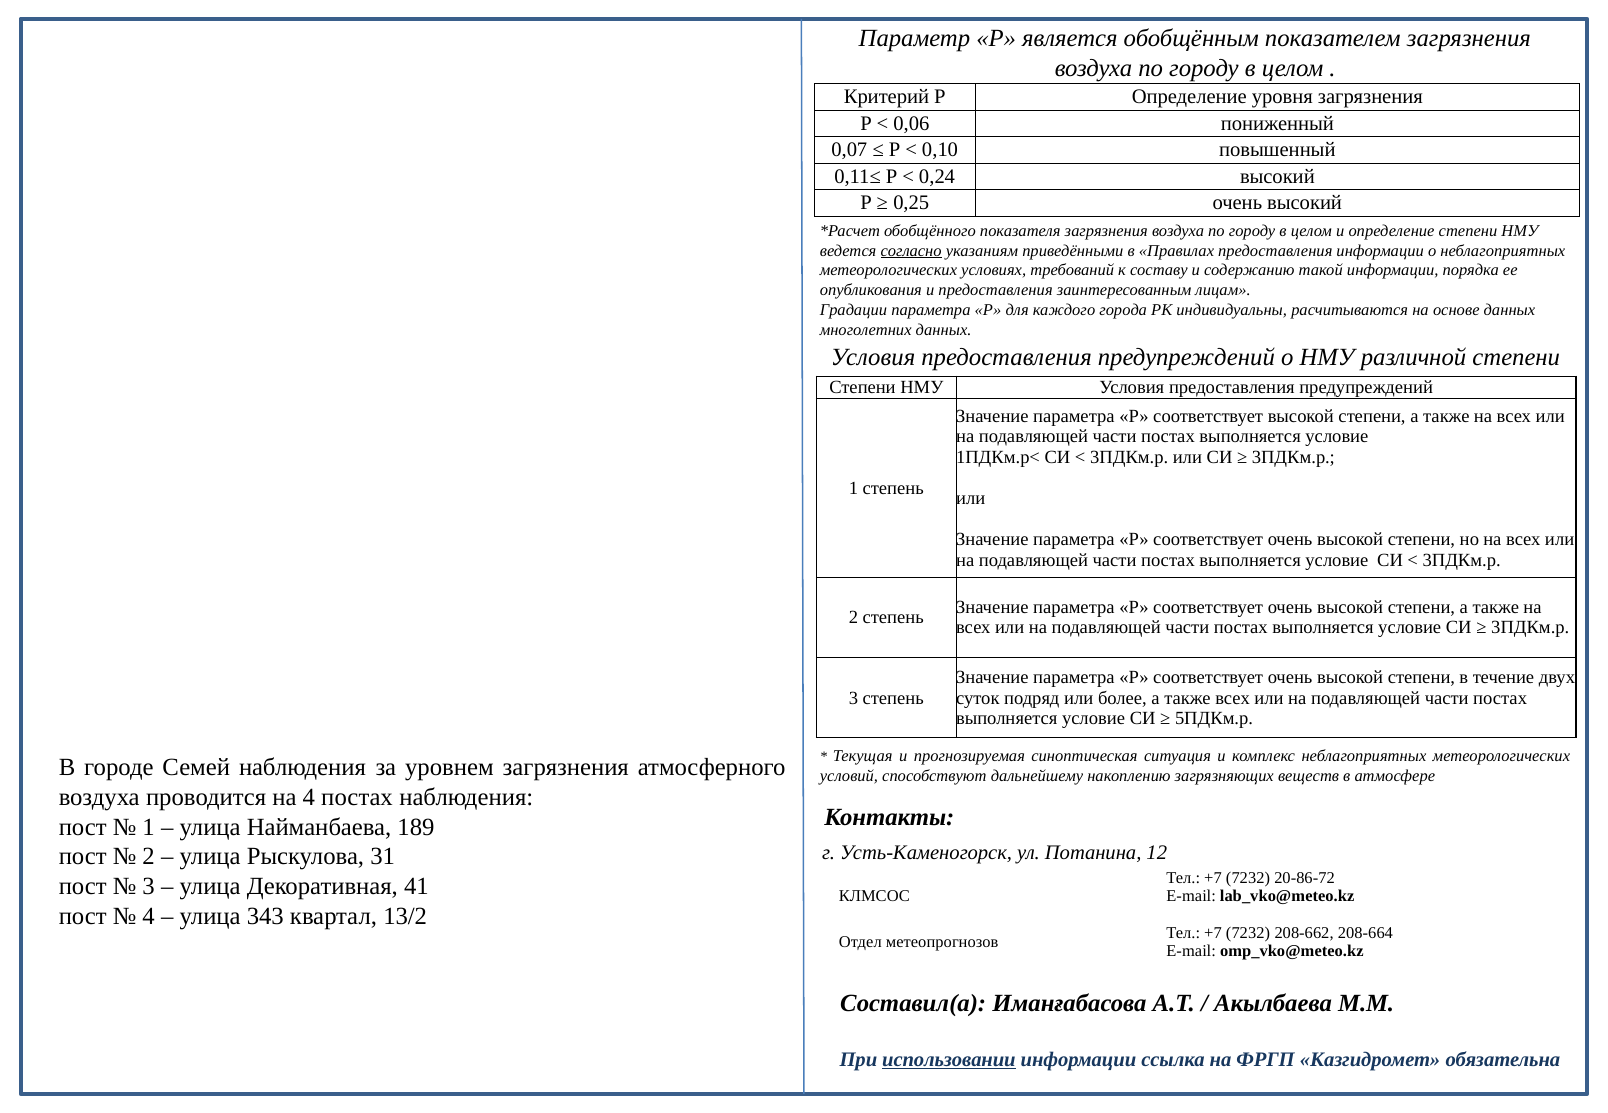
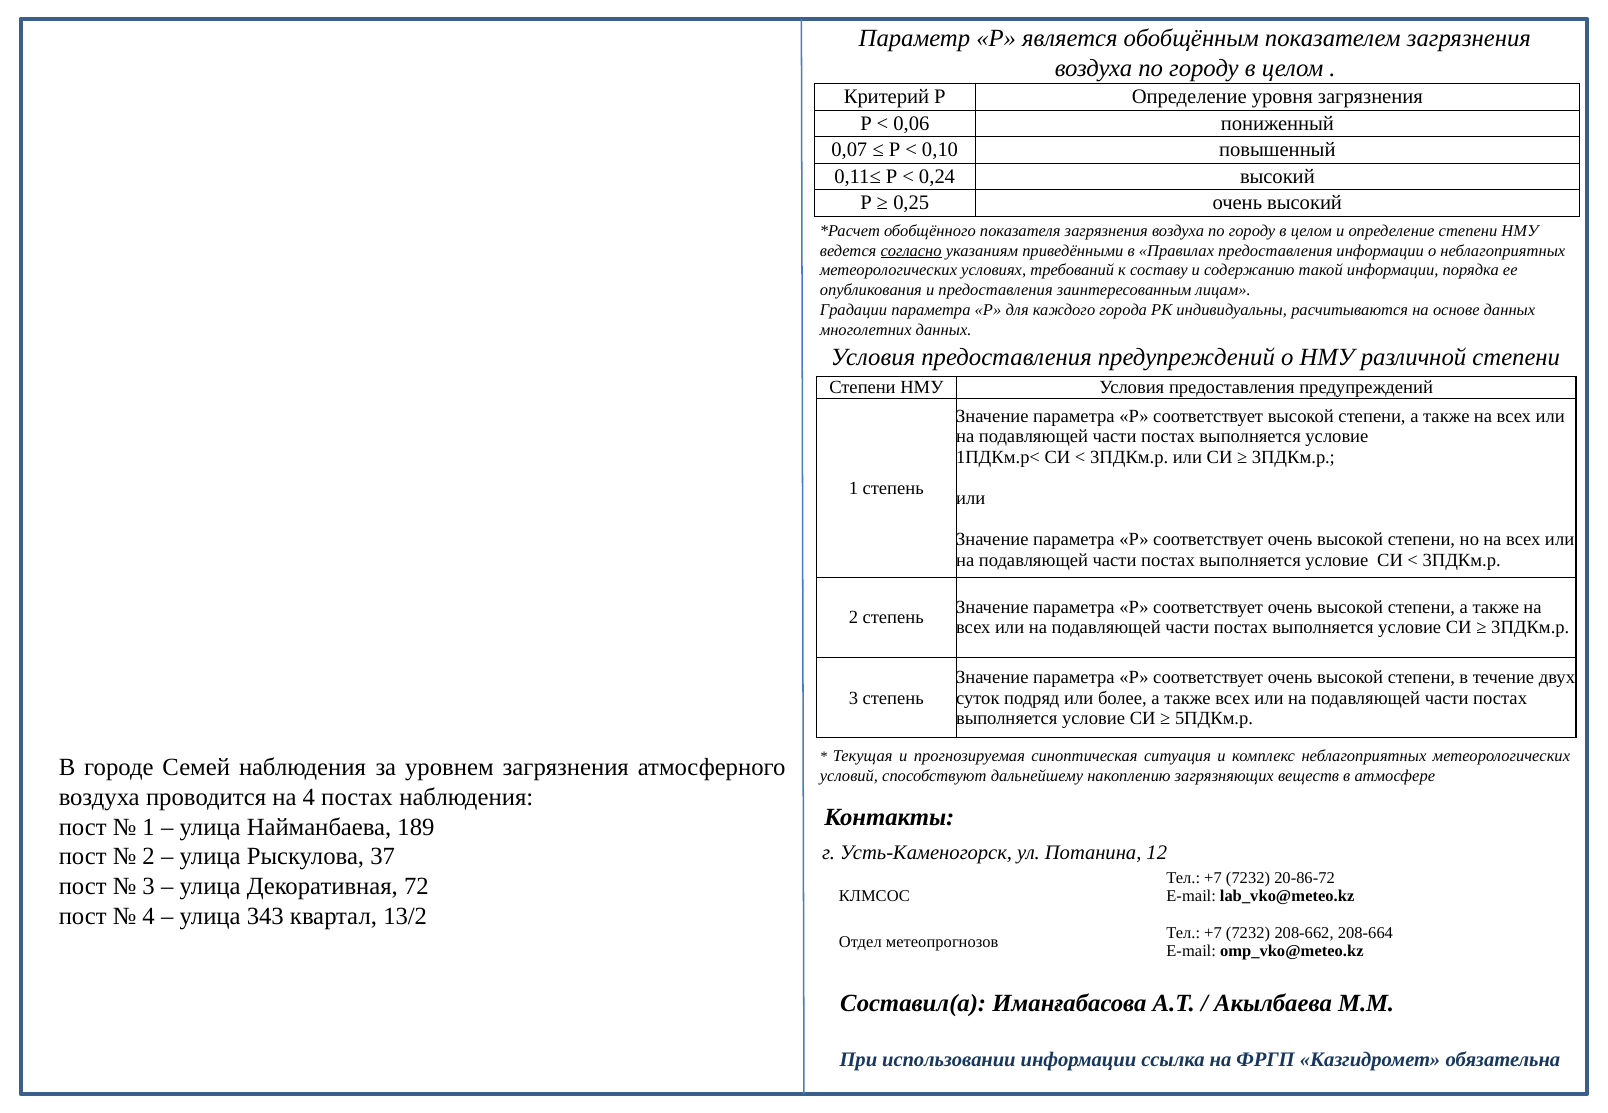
31: 31 -> 37
41: 41 -> 72
использовании underline: present -> none
